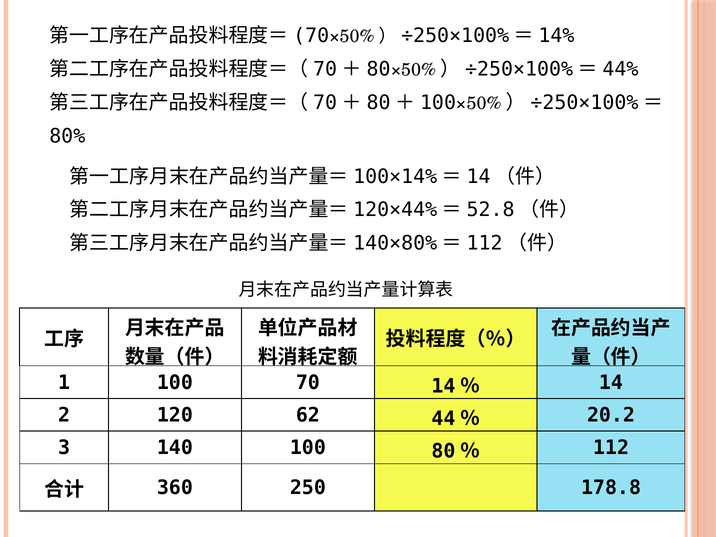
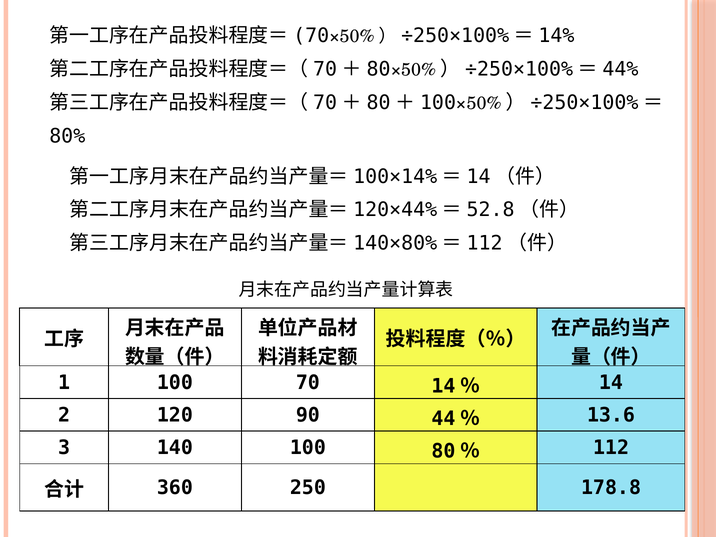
62: 62 -> 90
20.2: 20.2 -> 13.6
